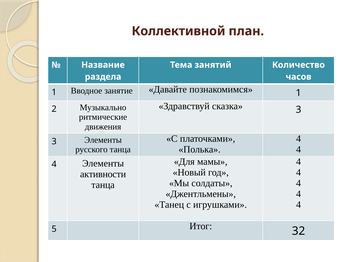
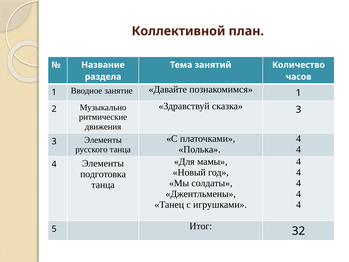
активности: активности -> подготовка
